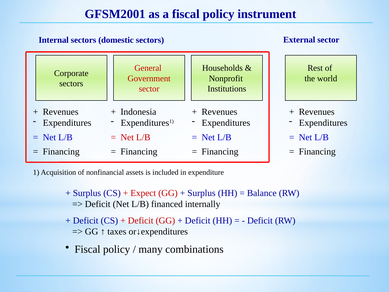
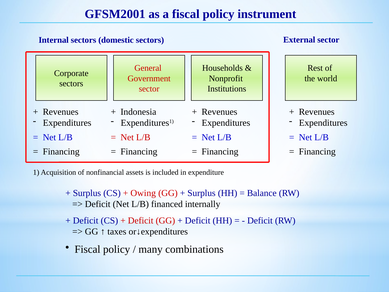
Expect: Expect -> Owing
